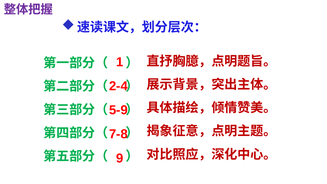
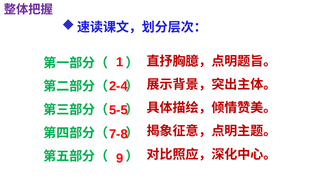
5-9: 5-9 -> 5-5
